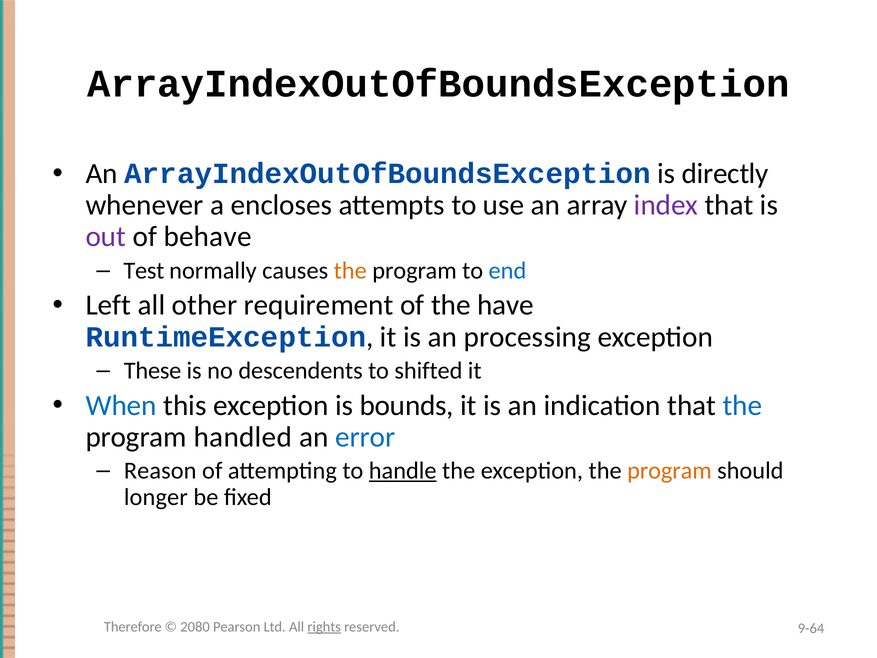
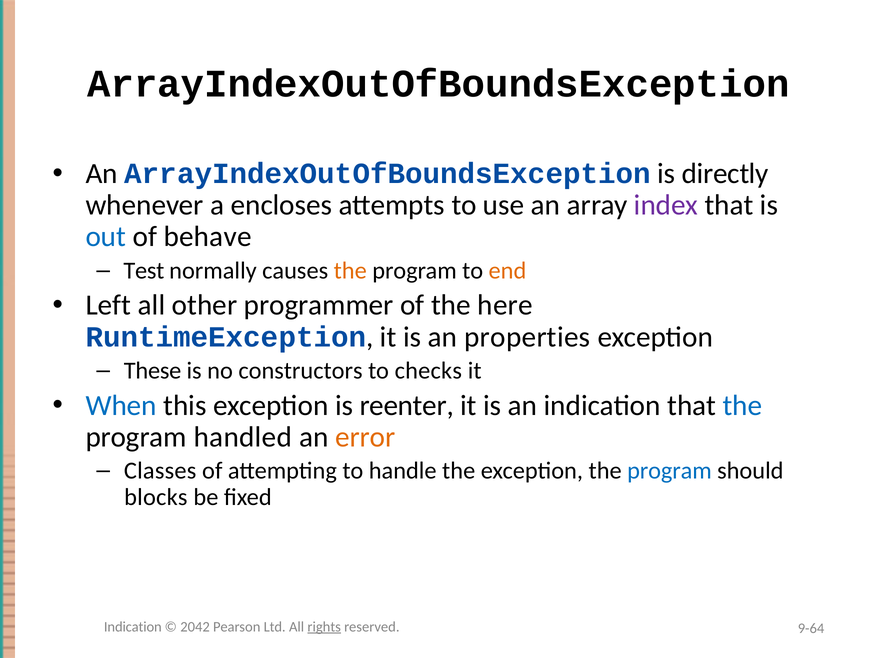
out colour: purple -> blue
end colour: blue -> orange
requirement: requirement -> programmer
have: have -> here
processing: processing -> properties
descendents: descendents -> constructors
shifted: shifted -> checks
bounds: bounds -> reenter
error colour: blue -> orange
Reason: Reason -> Classes
handle underline: present -> none
program at (669, 471) colour: orange -> blue
longer: longer -> blocks
Therefore at (133, 627): Therefore -> Indication
2080: 2080 -> 2042
